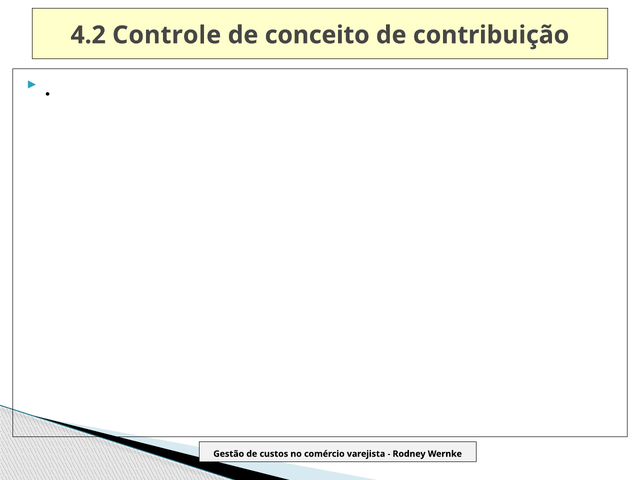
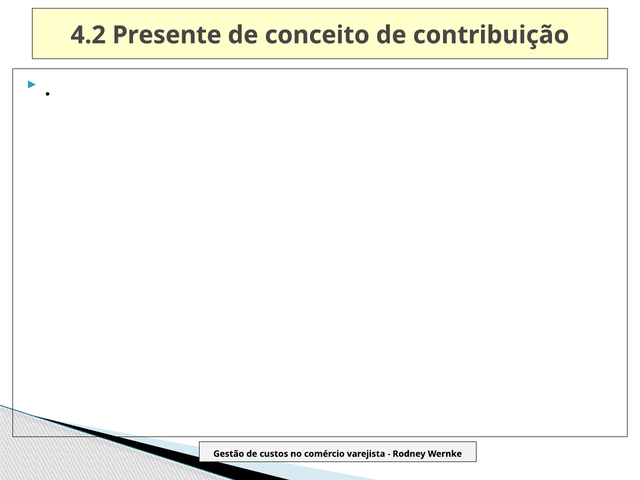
Controle: Controle -> Presente
